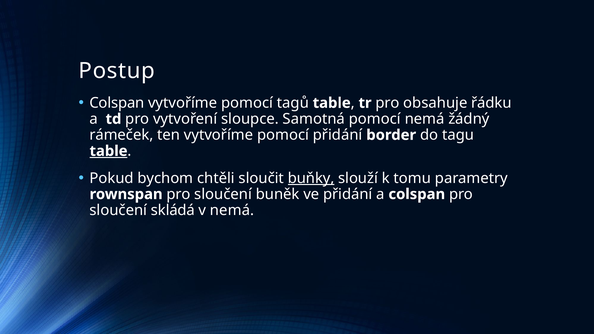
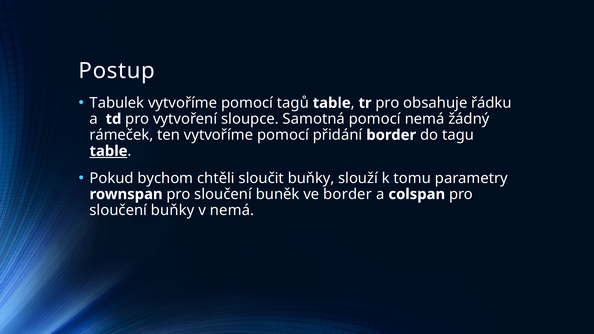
Colspan at (117, 103): Colspan -> Tabulek
buňky at (311, 178) underline: present -> none
ve přidání: přidání -> border
sloučení skládá: skládá -> buňky
